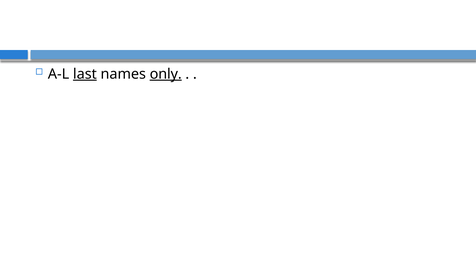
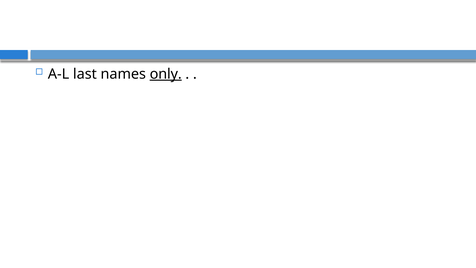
last underline: present -> none
